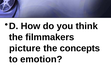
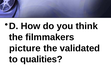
concepts: concepts -> validated
emotion: emotion -> qualities
